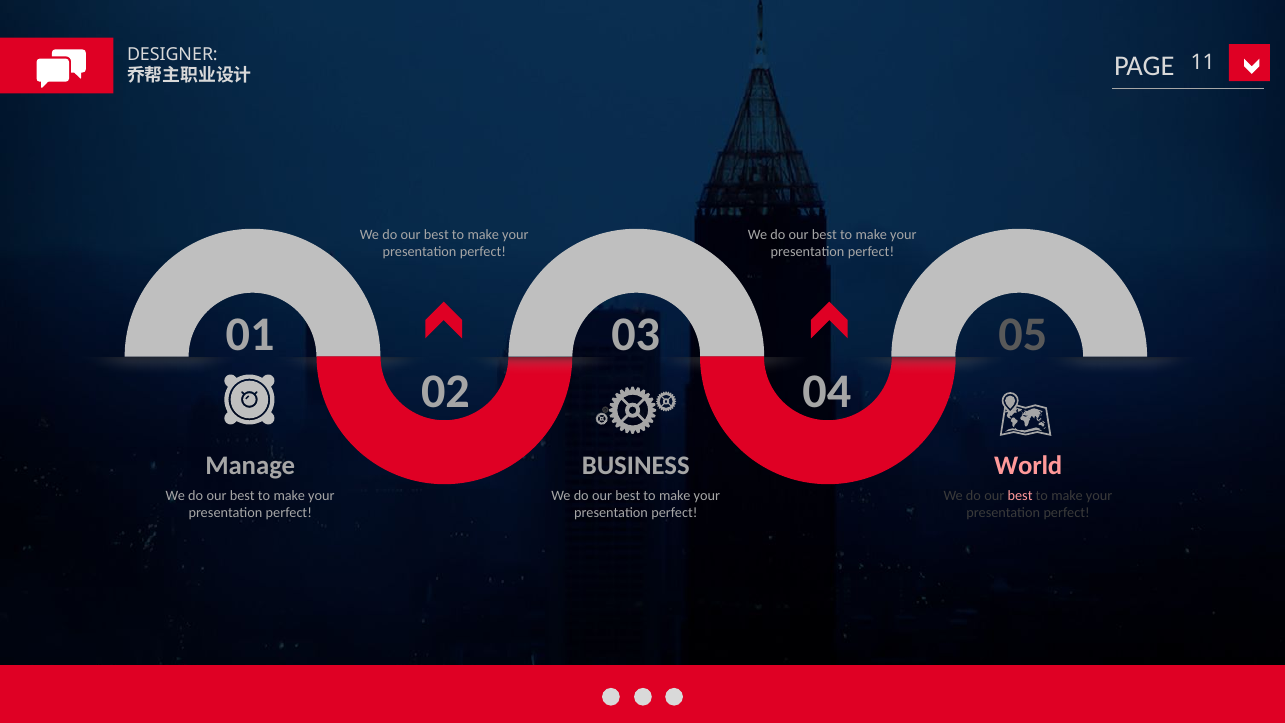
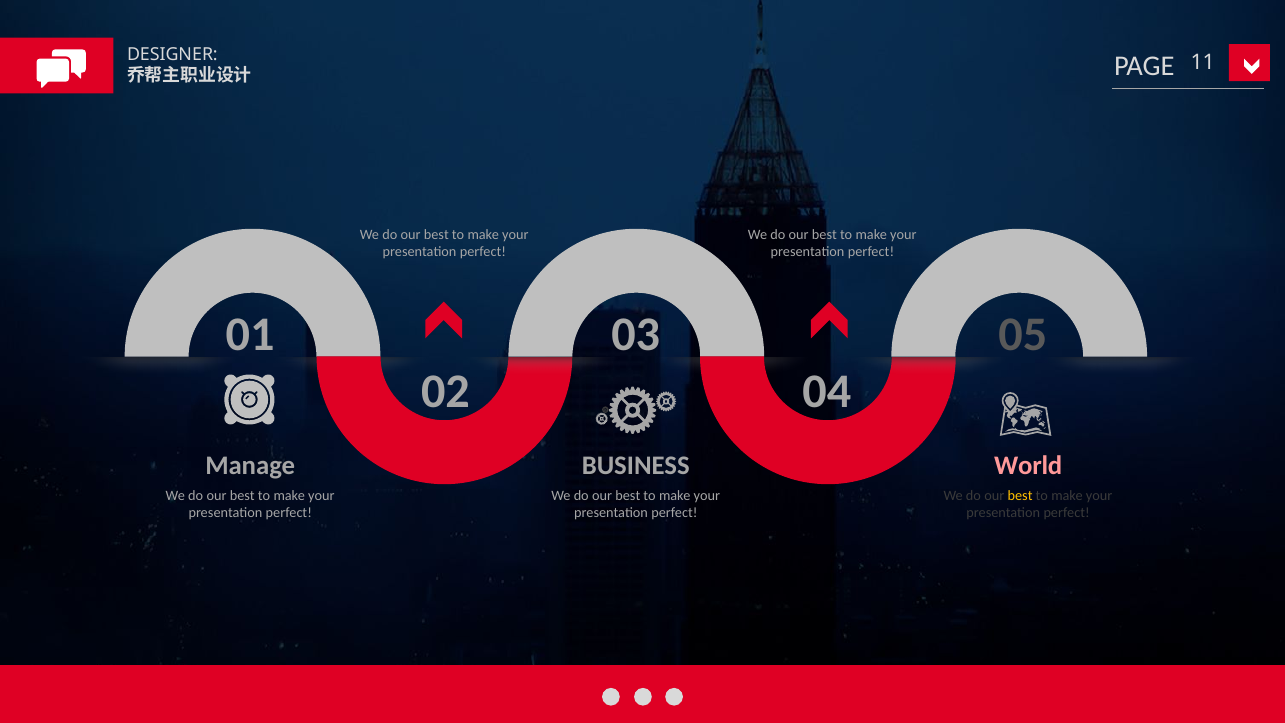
best at (1020, 496) colour: pink -> yellow
